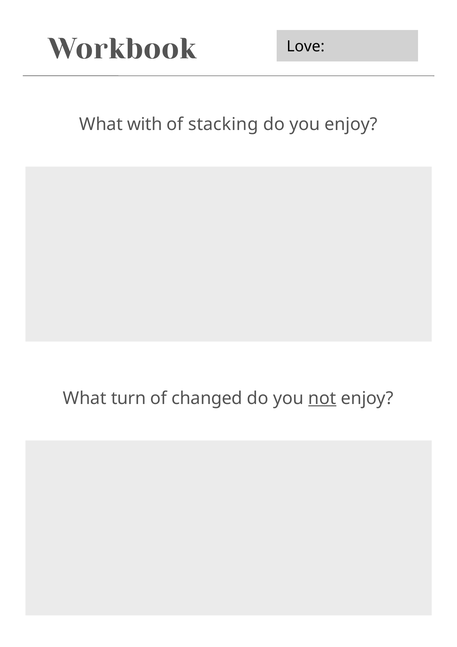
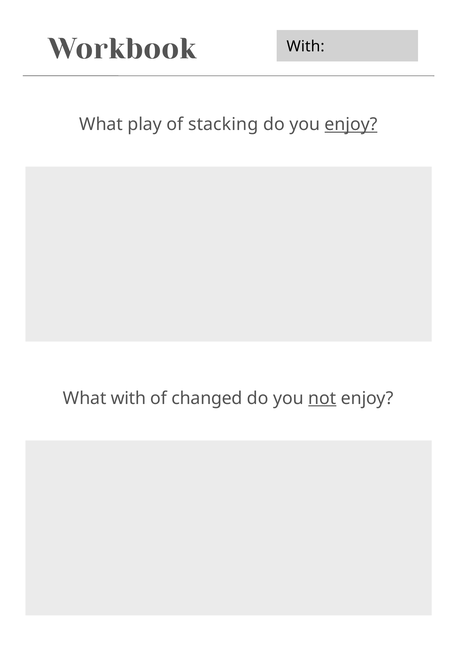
Workbook Love: Love -> With
with: with -> play
enjoy at (351, 124) underline: none -> present
What turn: turn -> with
